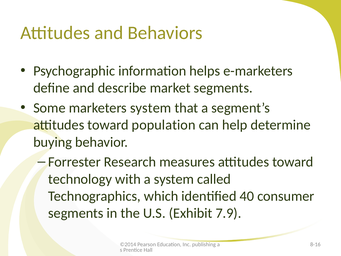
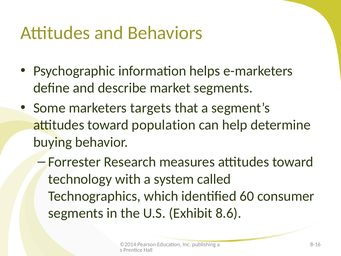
marketers system: system -> targets
40: 40 -> 60
7.9: 7.9 -> 8.6
